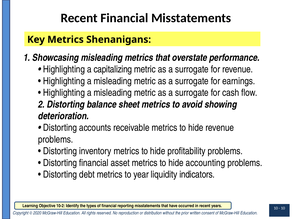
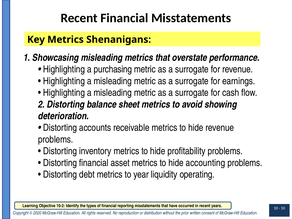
capitalizing: capitalizing -> purchasing
indicators: indicators -> operating
